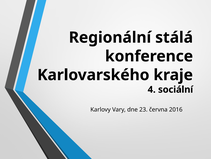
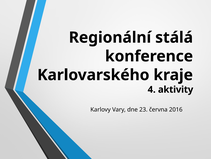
sociální: sociální -> aktivity
